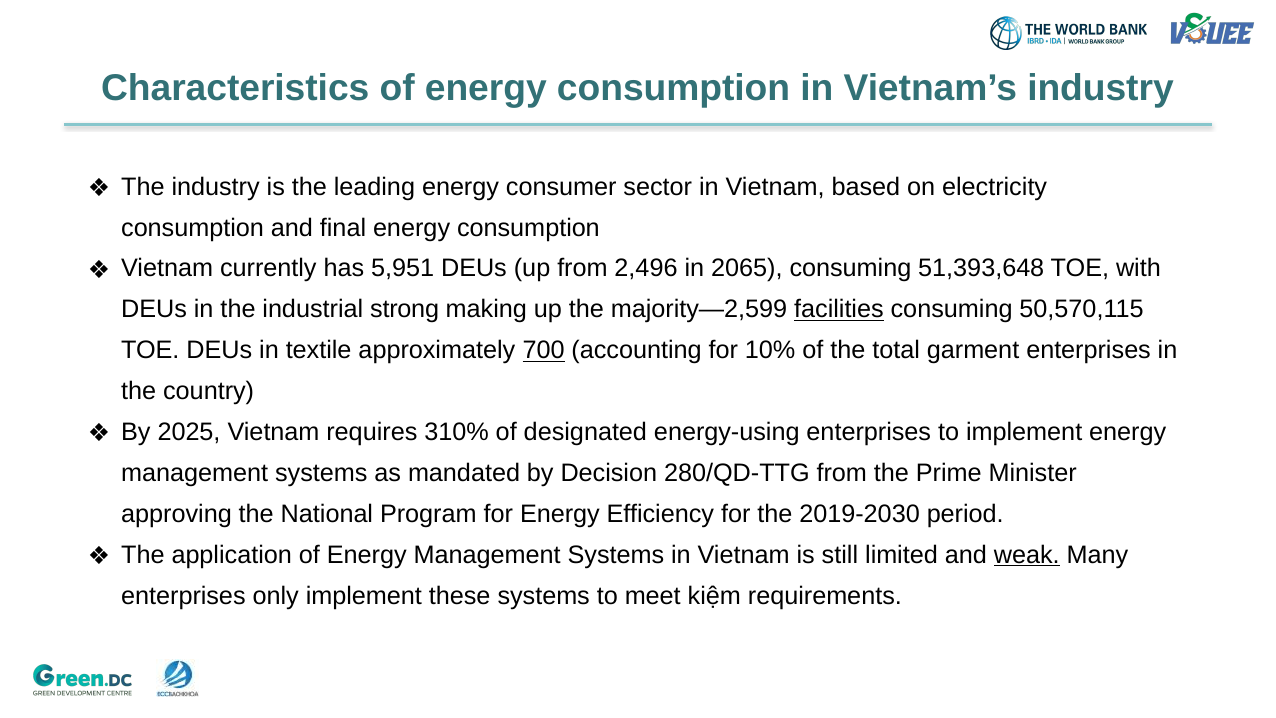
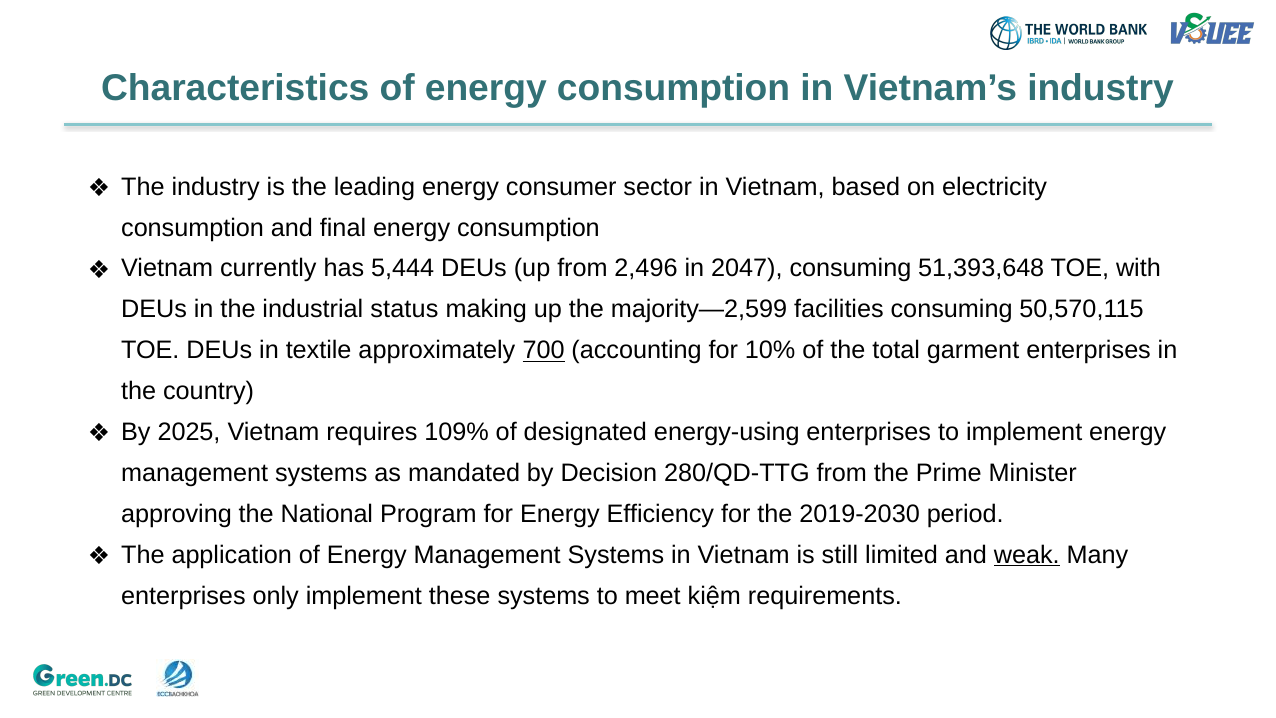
5,951: 5,951 -> 5,444
2065: 2065 -> 2047
strong: strong -> status
facilities underline: present -> none
310%: 310% -> 109%
